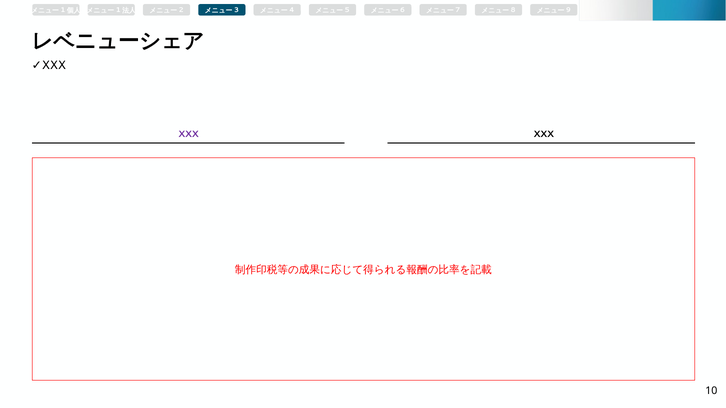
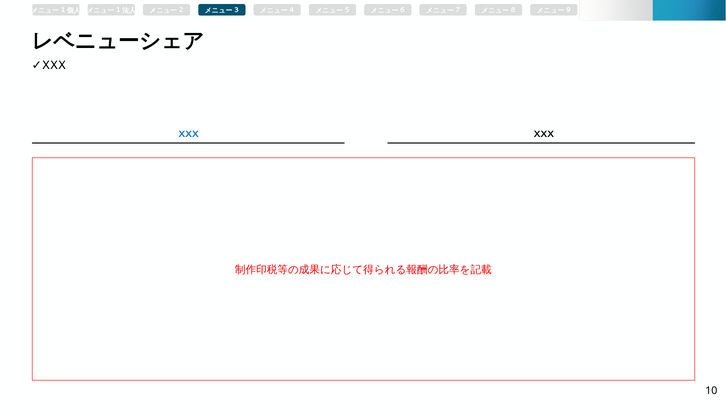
XXX at (188, 135) colour: purple -> blue
